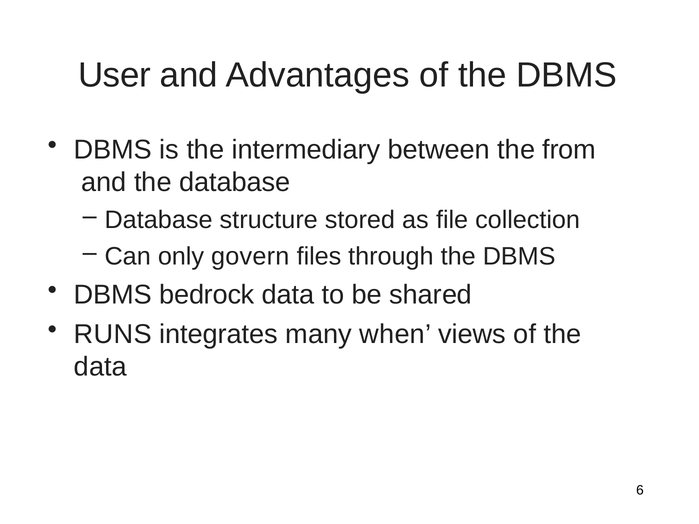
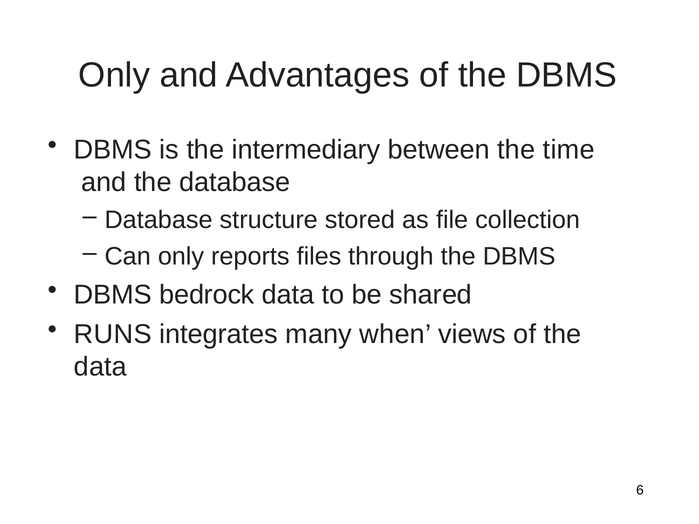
User at (114, 75): User -> Only
from: from -> time
govern: govern -> reports
